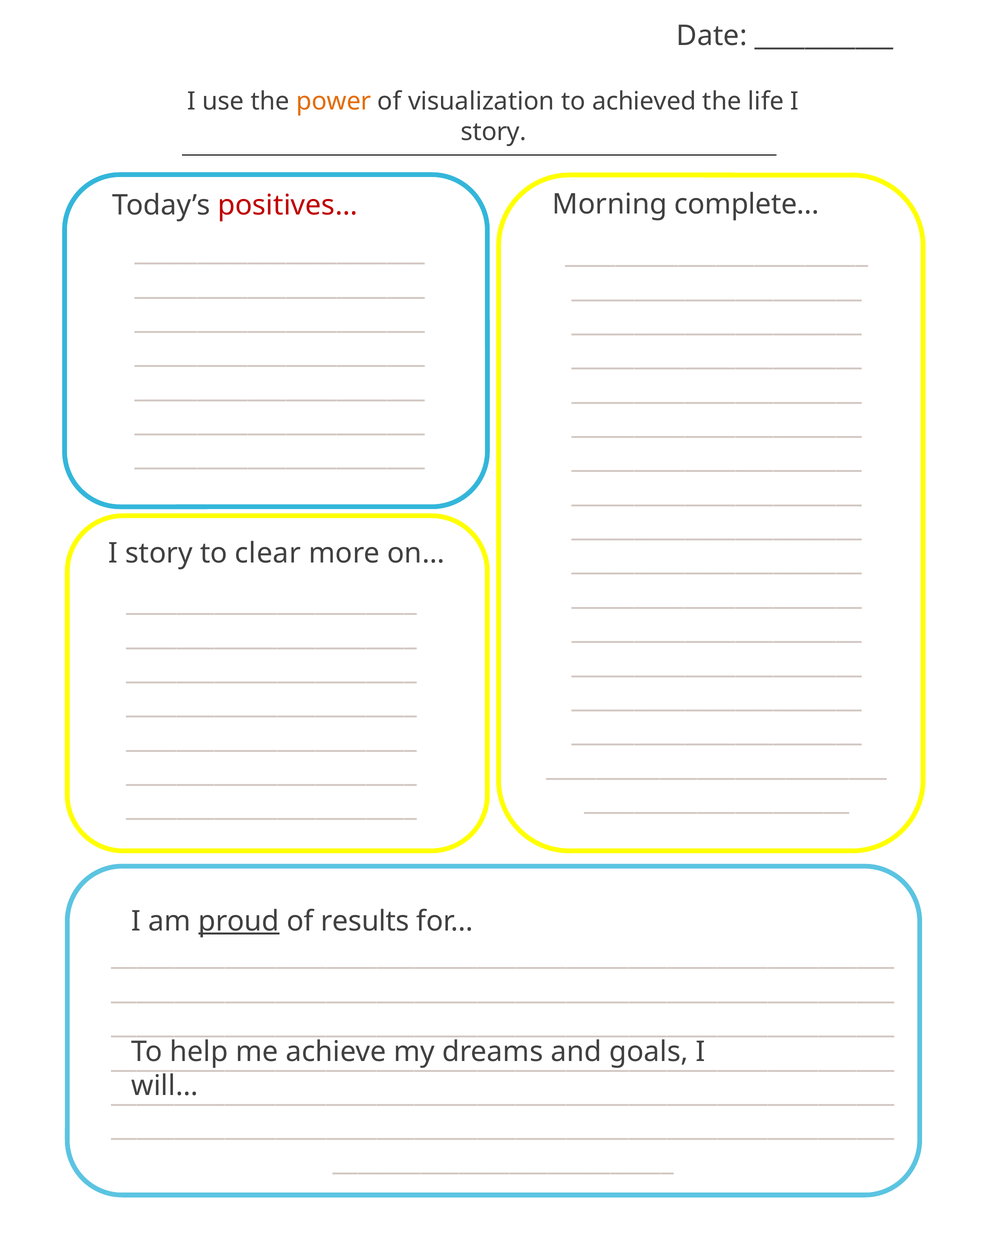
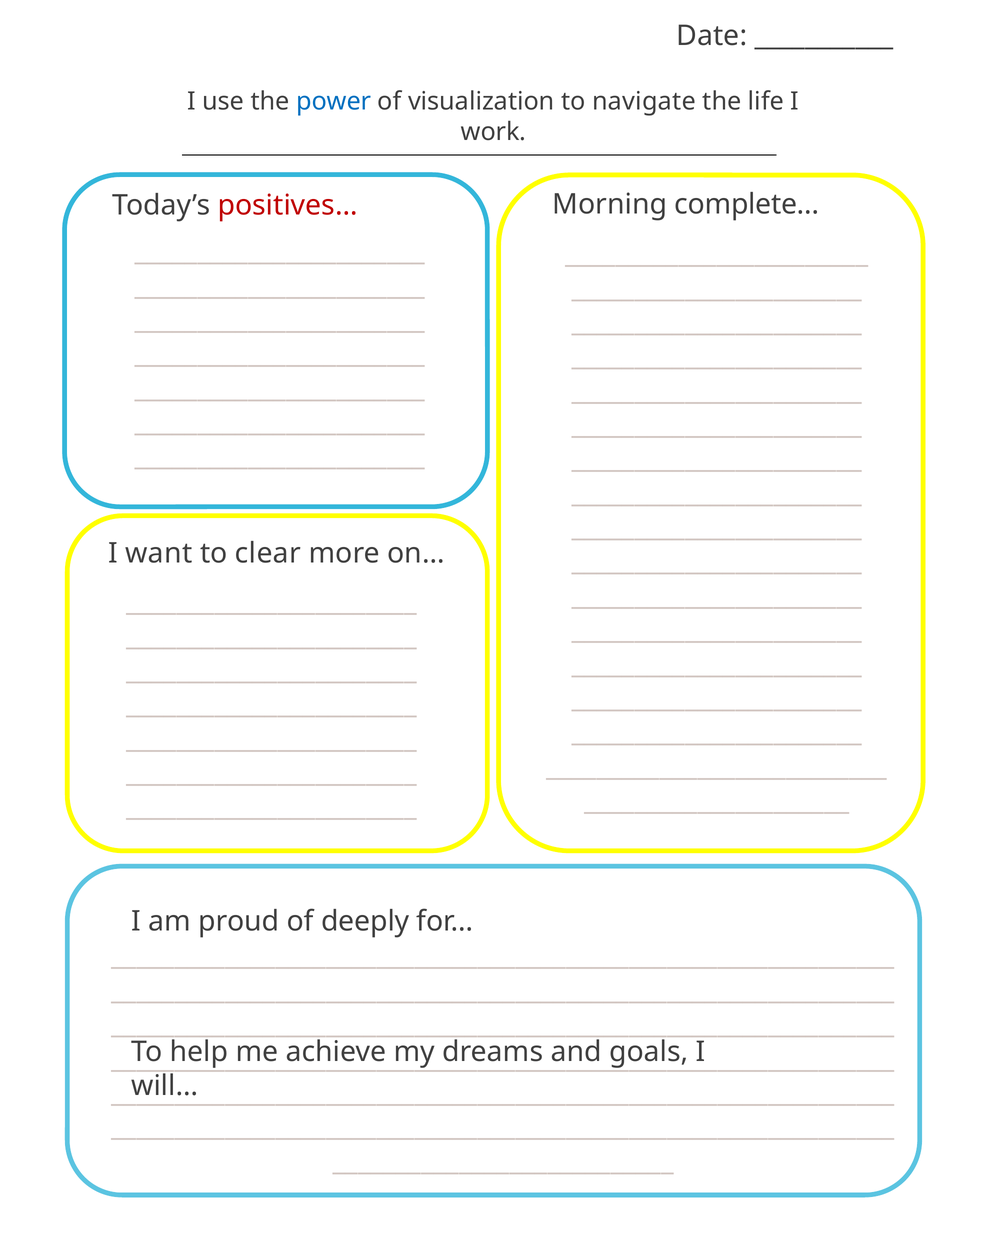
power colour: orange -> blue
achieved: achieved -> navigate
story at (494, 132): story -> work
story at (159, 554): story -> want
proud underline: present -> none
results: results -> deeply
